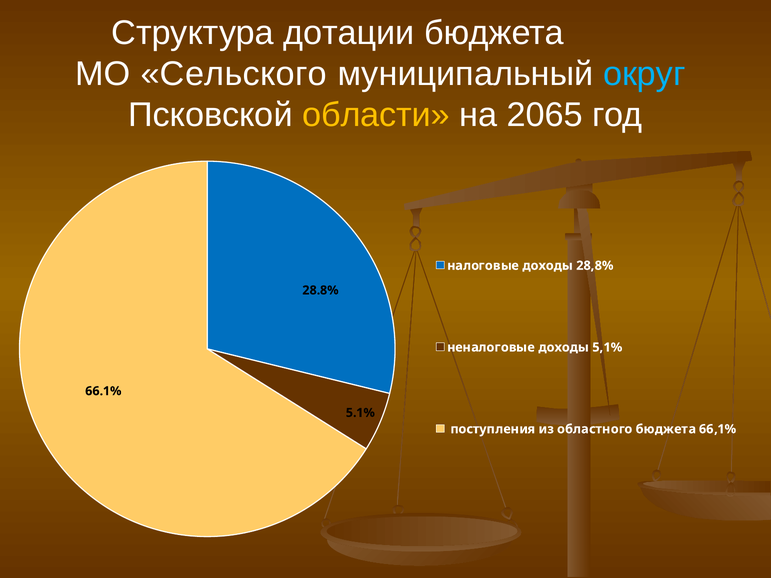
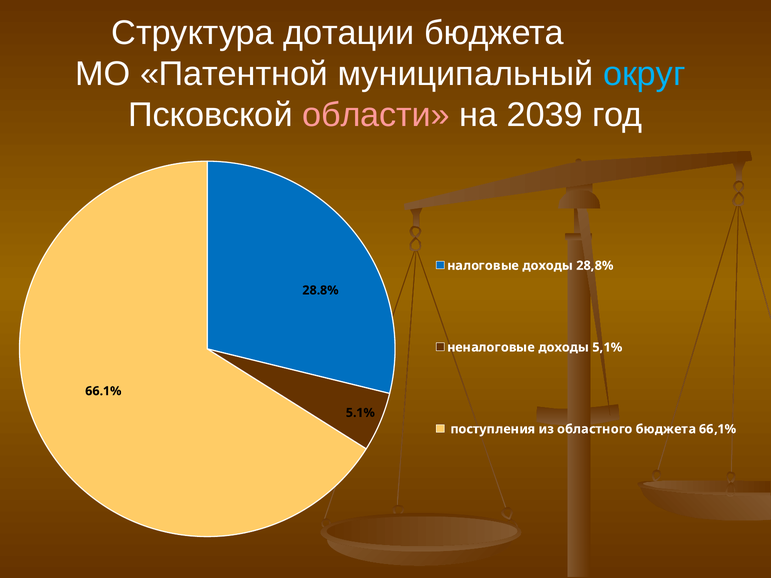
Сельского: Сельского -> Патентной
области colour: yellow -> pink
2065: 2065 -> 2039
